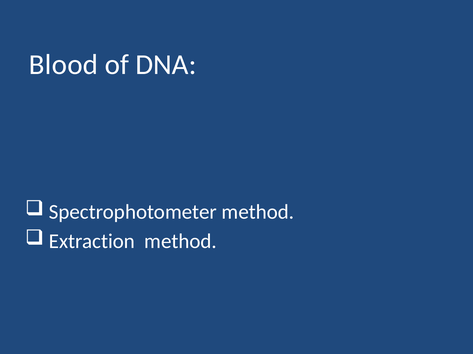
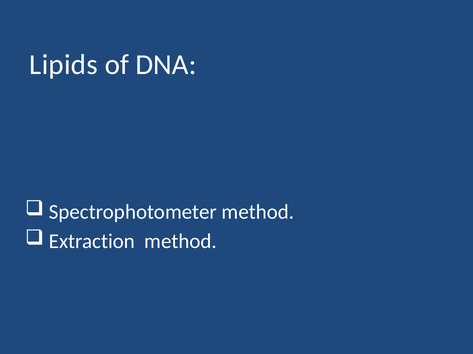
Blood: Blood -> Lipids
